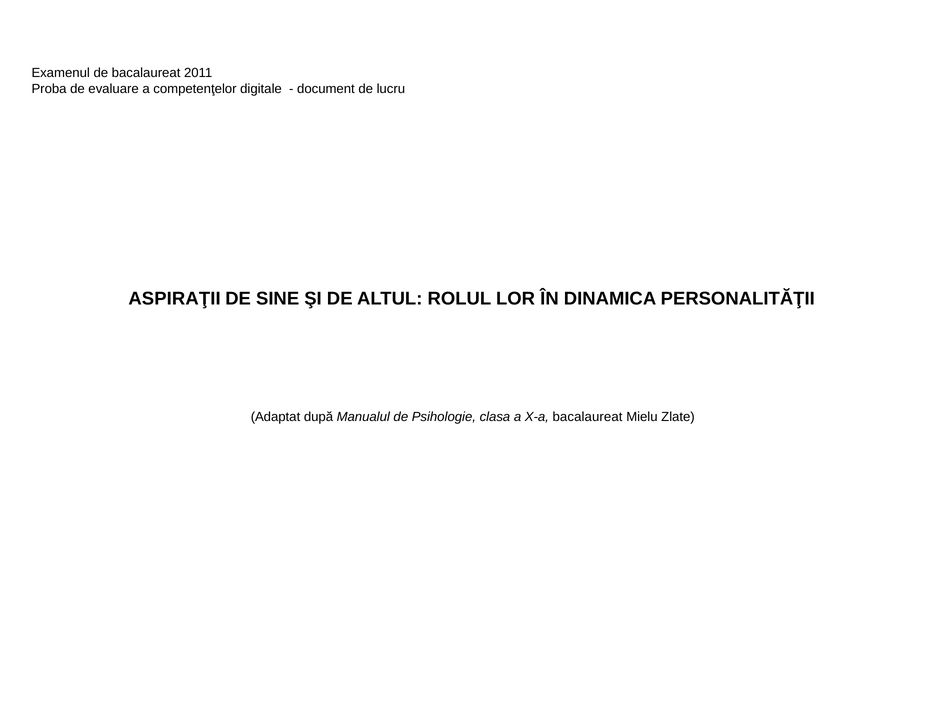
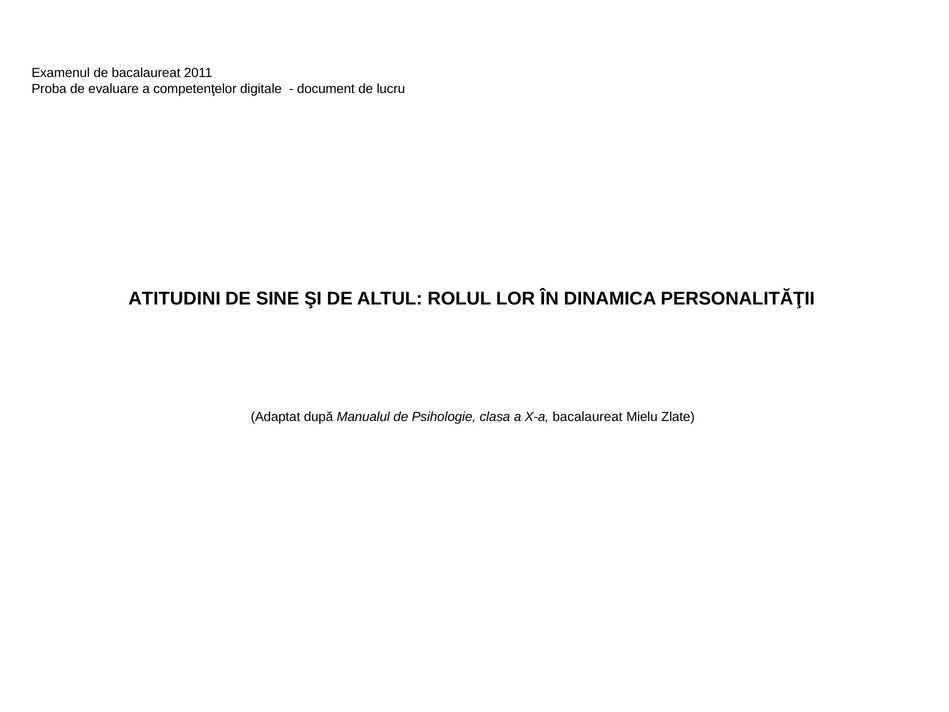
ASPIRAŢII: ASPIRAŢII -> ATITUDINI
